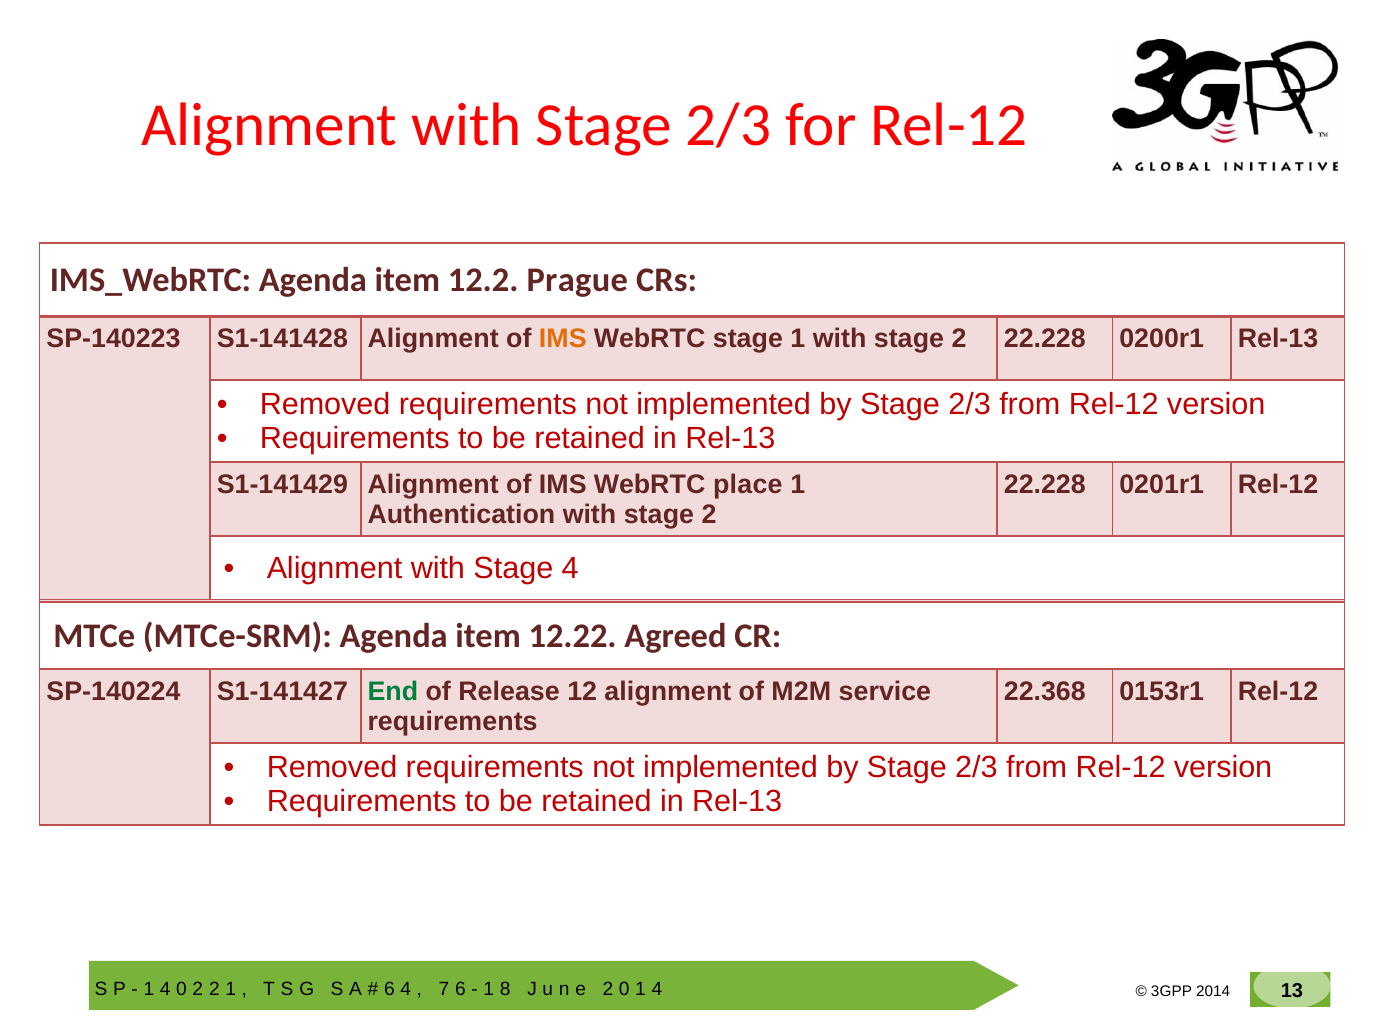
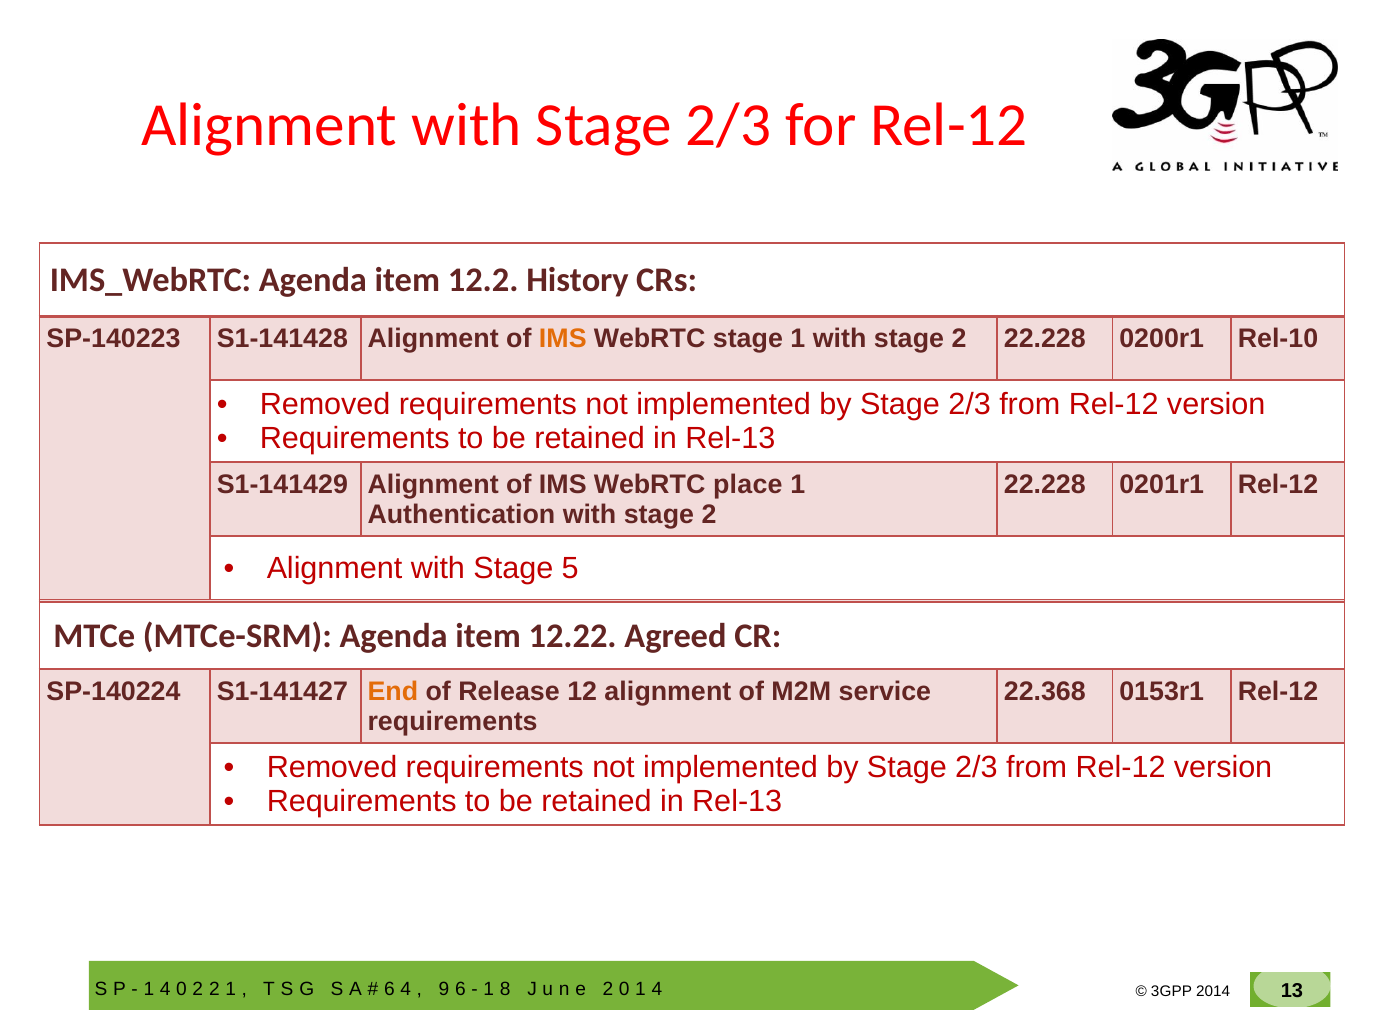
Prague: Prague -> History
0200r1 Rel-13: Rel-13 -> Rel-10
Stage 4: 4 -> 5
End colour: green -> orange
7: 7 -> 9
